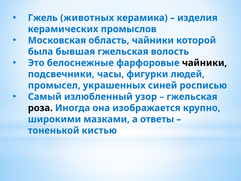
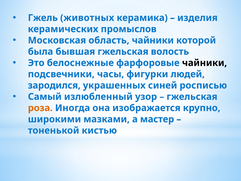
промысел: промысел -> зародился
роза colour: black -> orange
ответы: ответы -> мастер
